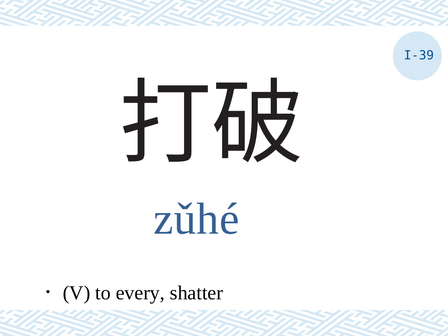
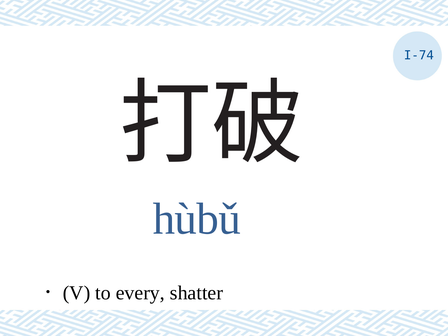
I-39: I-39 -> I-74
zǔhé: zǔhé -> hùbǔ
